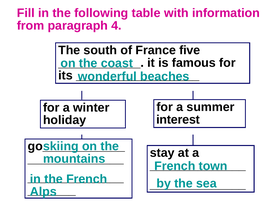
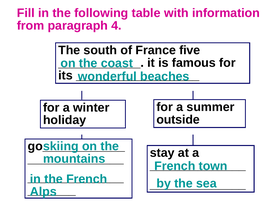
interest: interest -> outside
